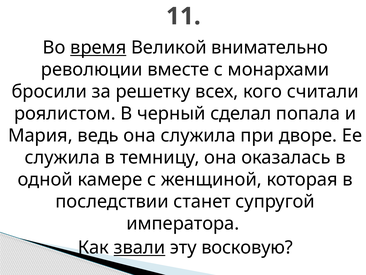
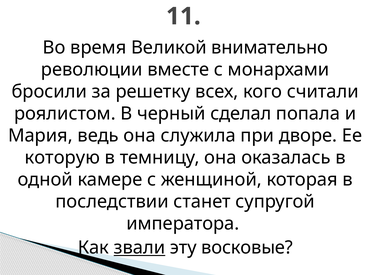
время underline: present -> none
служила at (62, 157): служила -> которую
восковую: восковую -> восковые
